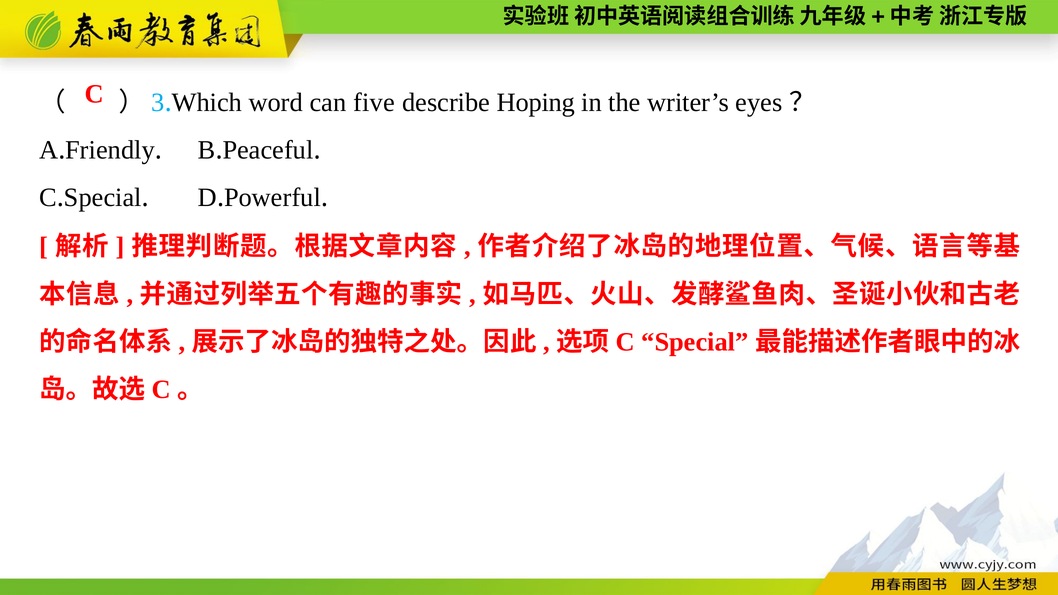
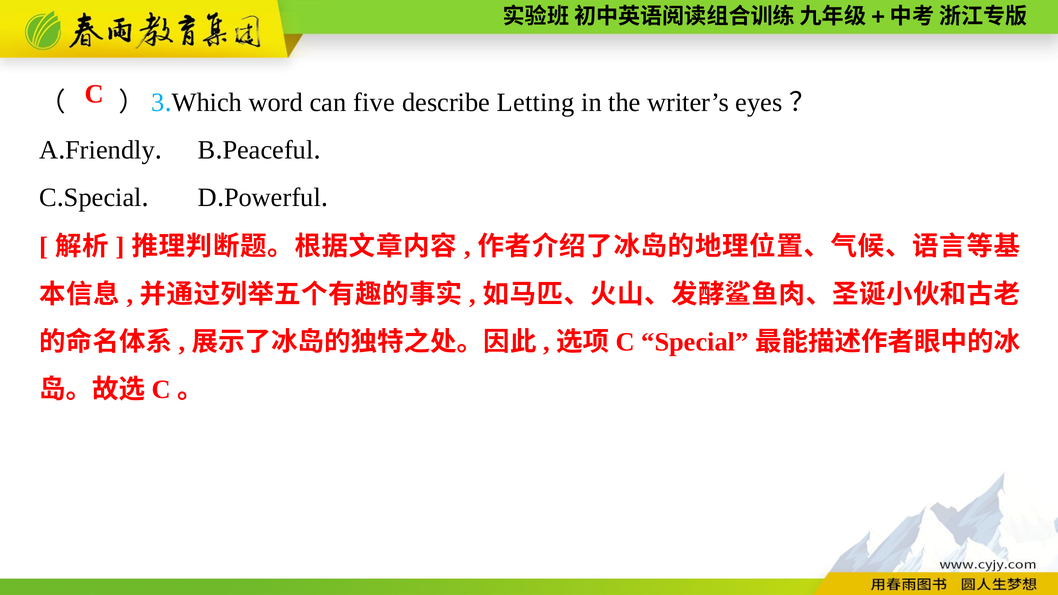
Hoping: Hoping -> Letting
